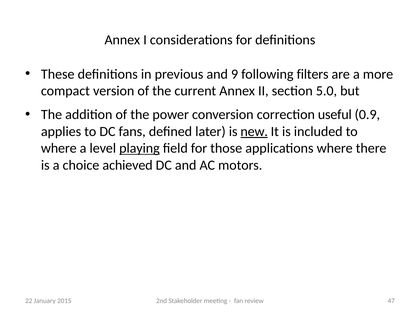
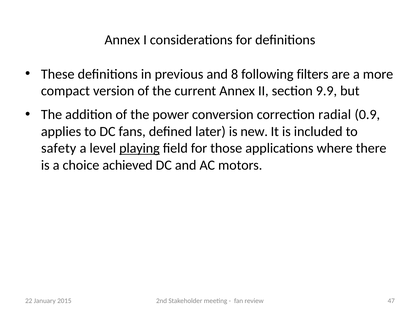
9: 9 -> 8
5.0: 5.0 -> 9.9
useful: useful -> radial
new underline: present -> none
where at (59, 148): where -> safety
